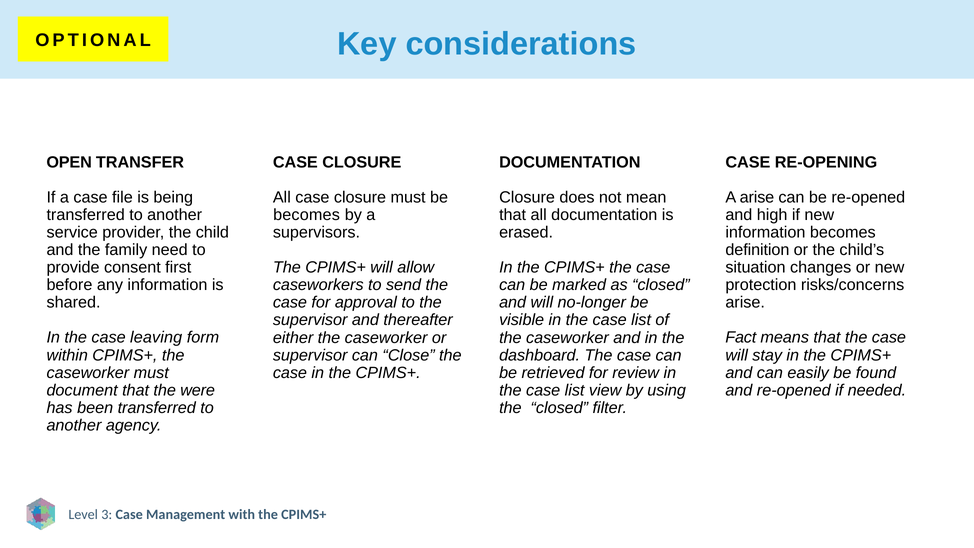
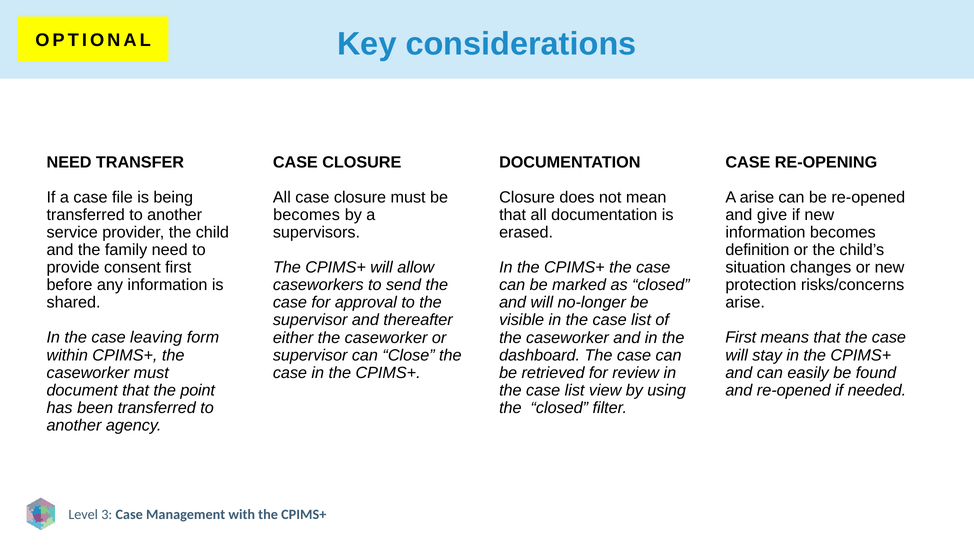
OPEN at (69, 162): OPEN -> NEED
high: high -> give
Fact at (741, 338): Fact -> First
were: were -> point
